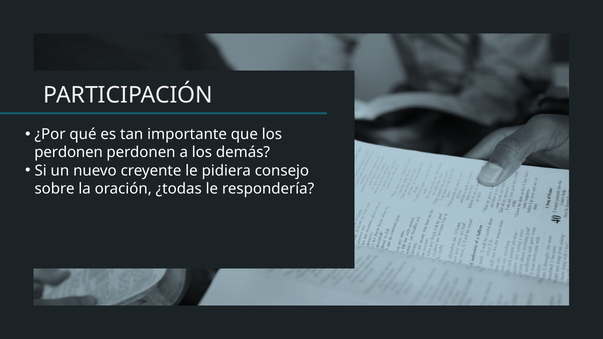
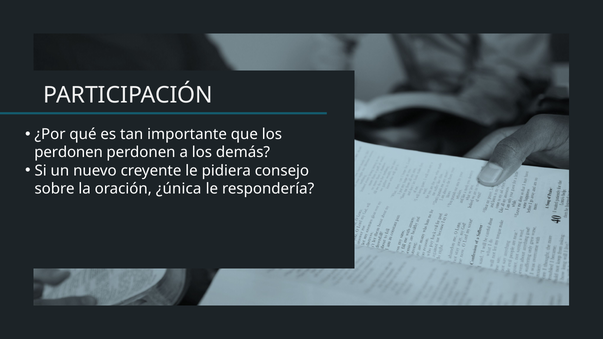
¿todas: ¿todas -> ¿única
